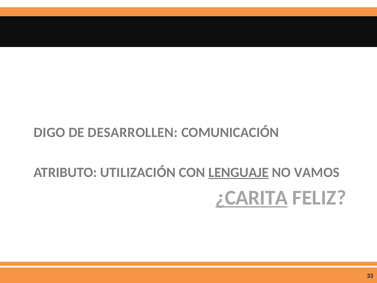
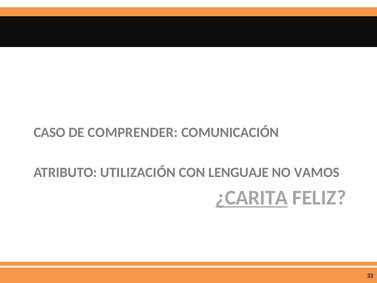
DIGO: DIGO -> CASO
DESARROLLEN: DESARROLLEN -> COMPRENDER
LENGUAJE underline: present -> none
